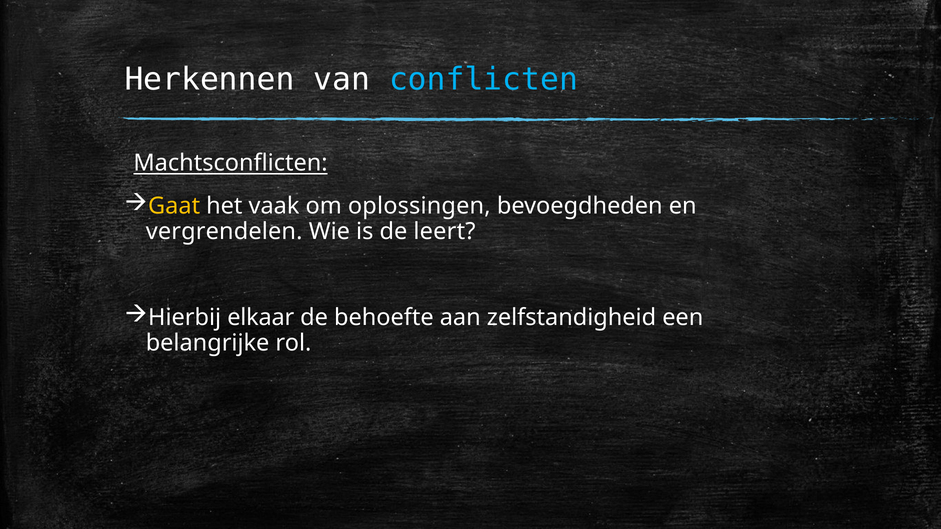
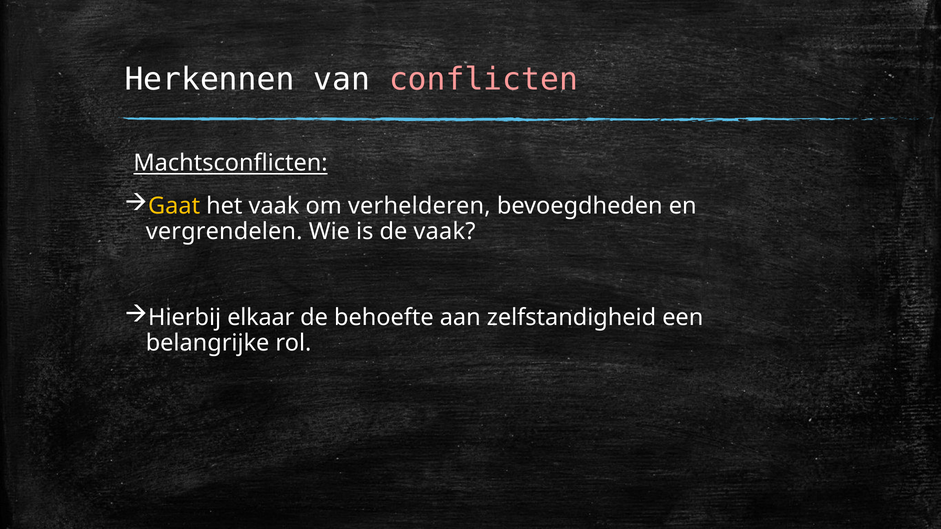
conflicten colour: light blue -> pink
oplossingen: oplossingen -> verhelderen
de leert: leert -> vaak
